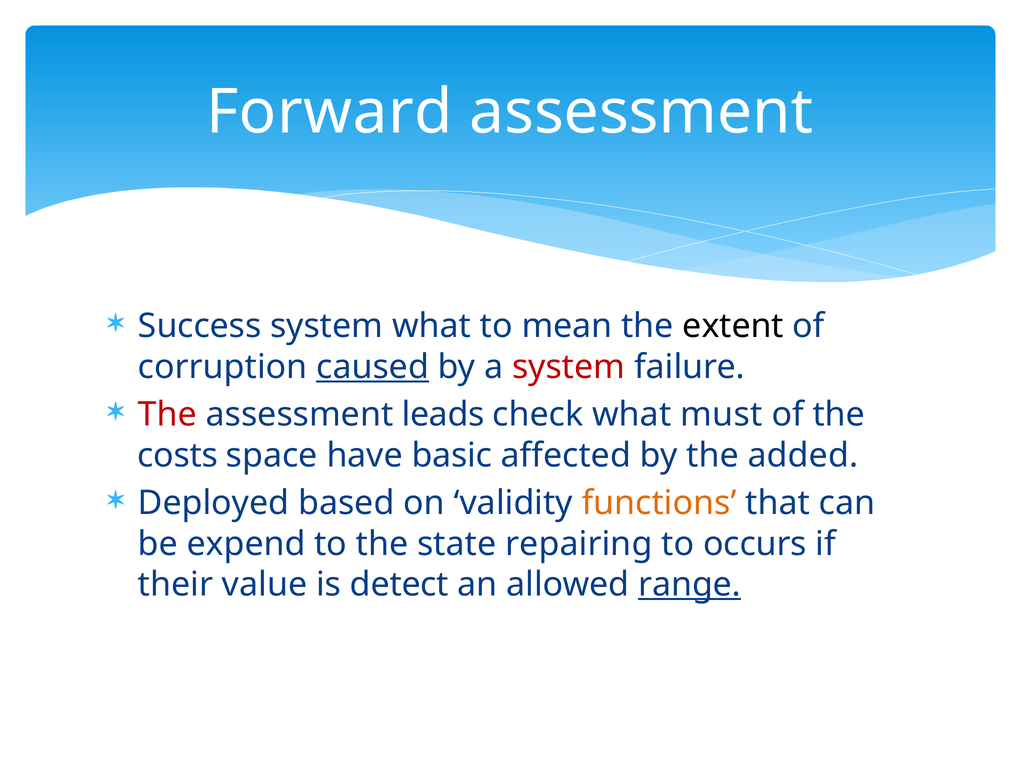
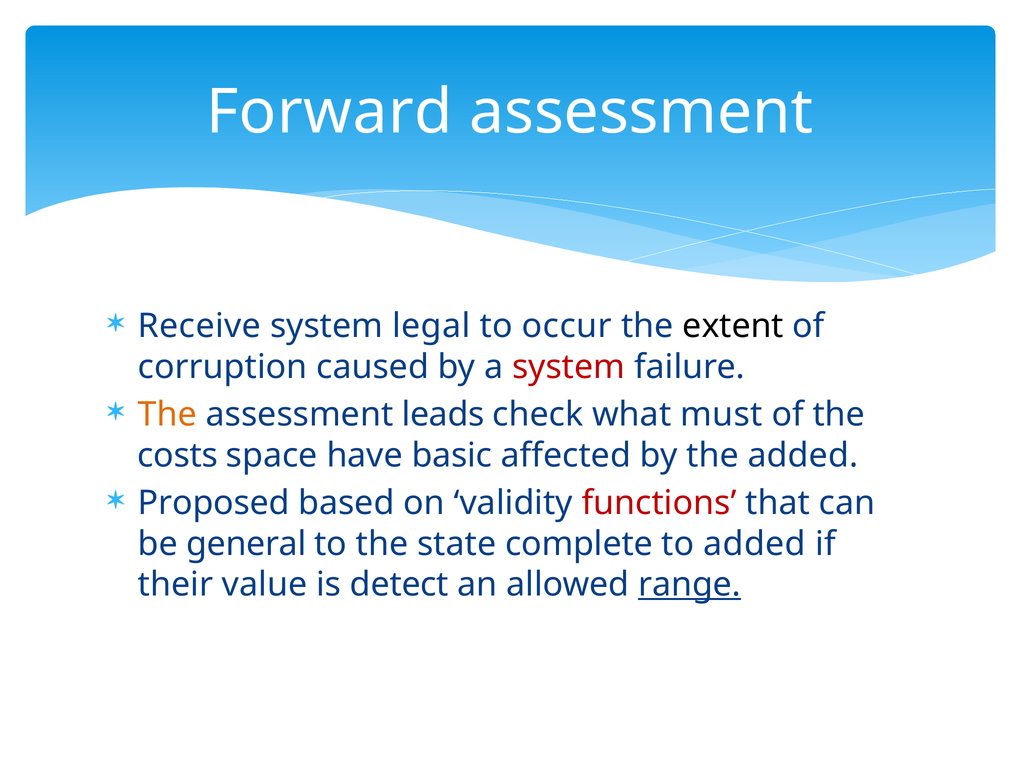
Success: Success -> Receive
system what: what -> legal
mean: mean -> occur
caused underline: present -> none
The at (167, 415) colour: red -> orange
Deployed: Deployed -> Proposed
functions colour: orange -> red
expend: expend -> general
repairing: repairing -> complete
to occurs: occurs -> added
